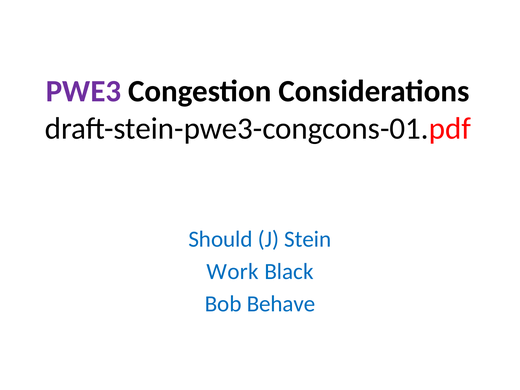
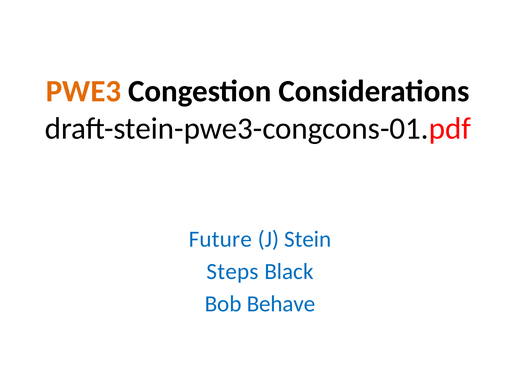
PWE3 colour: purple -> orange
Should: Should -> Future
Work: Work -> Steps
